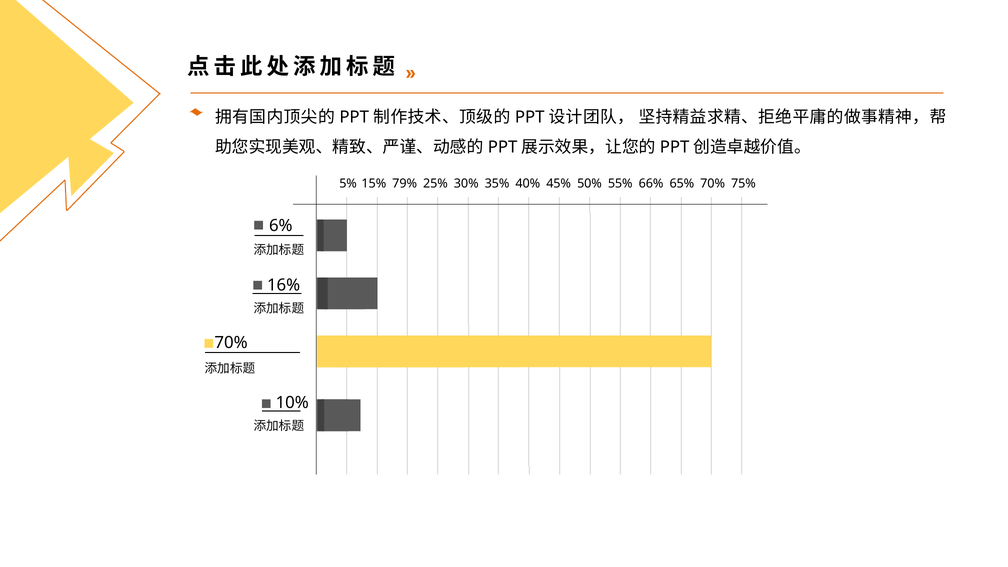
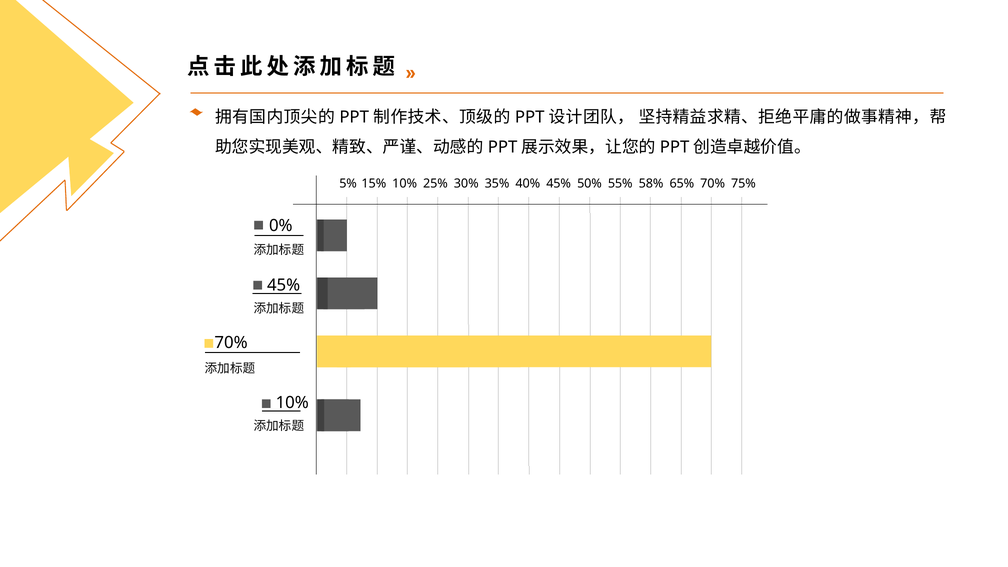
15% 79%: 79% -> 10%
66%: 66% -> 58%
6%: 6% -> 0%
16% at (284, 285): 16% -> 45%
